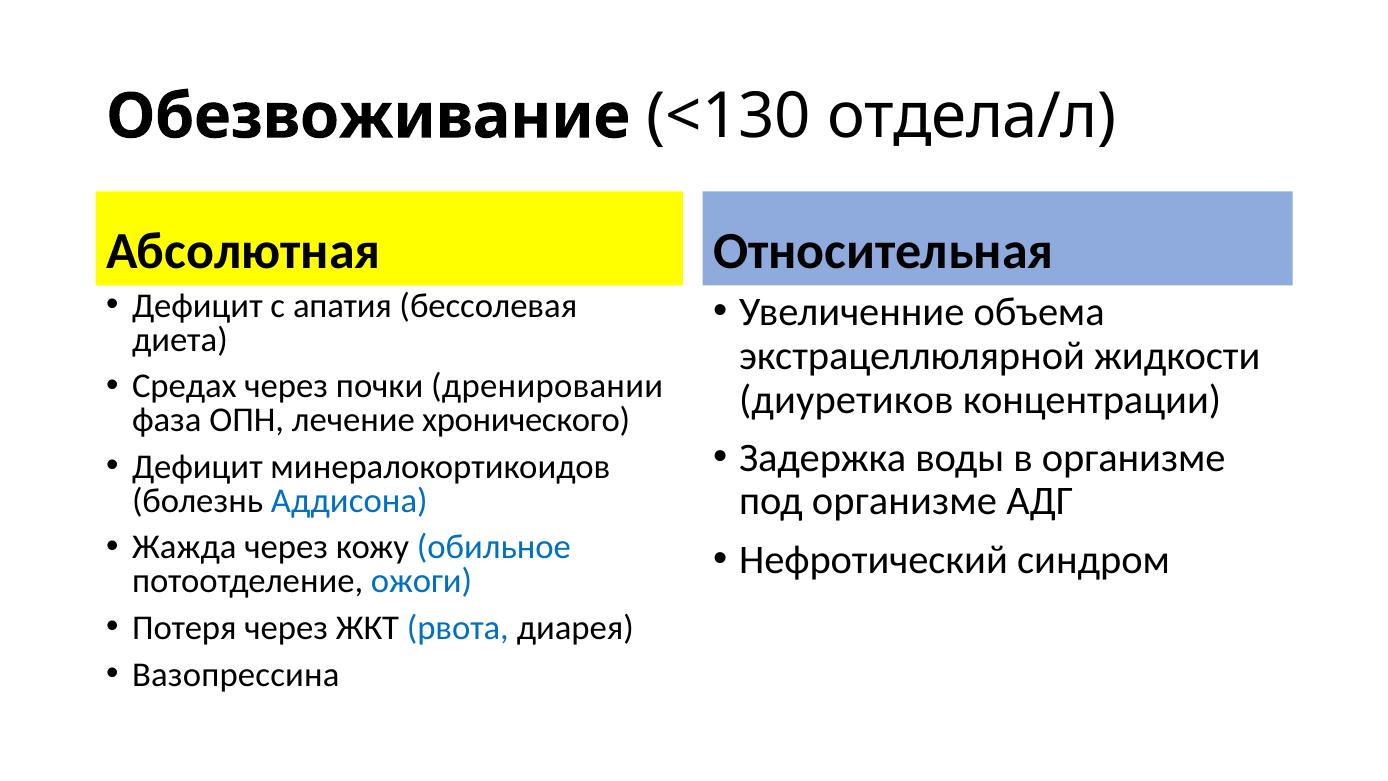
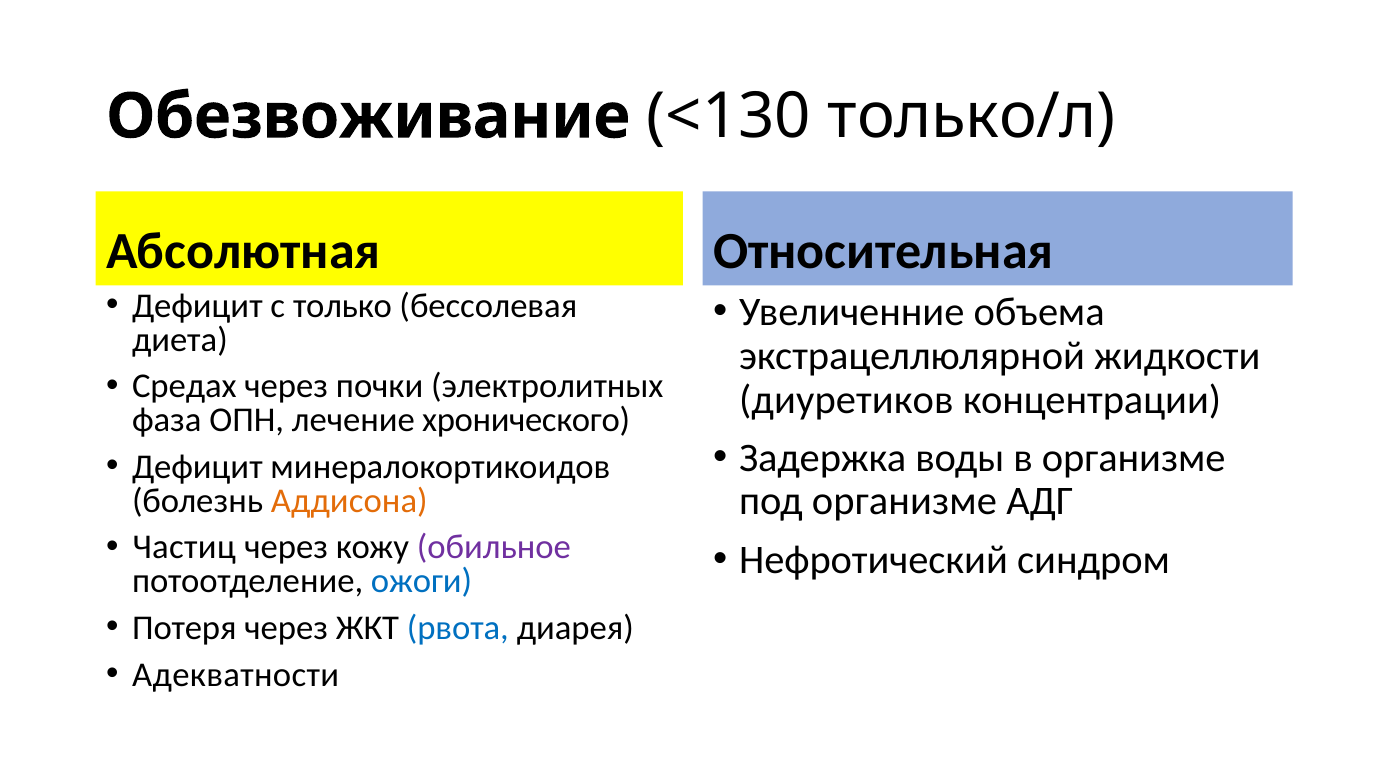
отдела/л: отдела/л -> только/л
апатия: апатия -> только
дренировании: дренировании -> электролитных
Аддисона colour: blue -> orange
Жажда: Жажда -> Частиц
обильное colour: blue -> purple
Вазопрессина: Вазопрессина -> Адекватности
